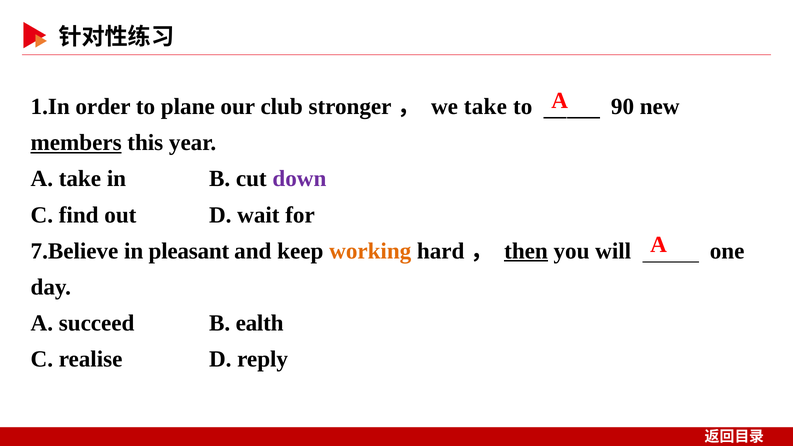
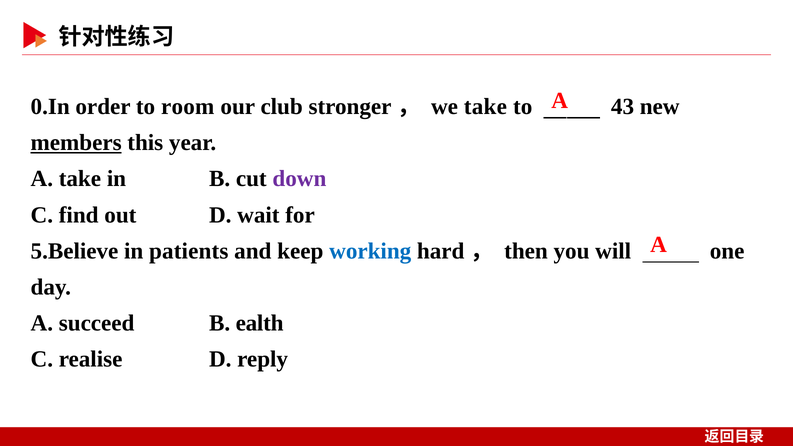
1.In: 1.In -> 0.In
plane: plane -> room
90: 90 -> 43
7.Believe: 7.Believe -> 5.Believe
pleasant: pleasant -> patients
working colour: orange -> blue
then underline: present -> none
